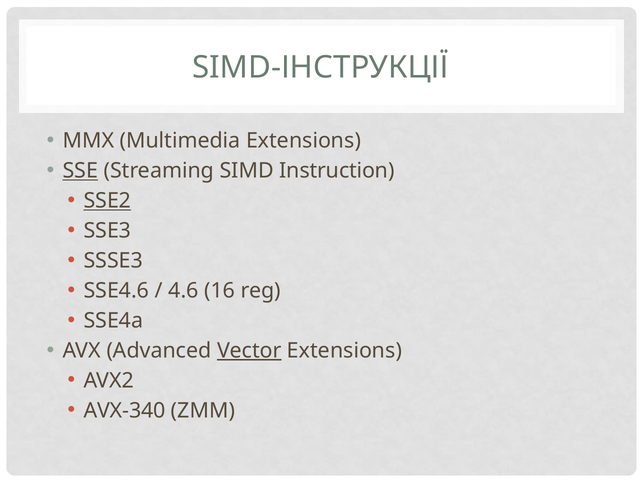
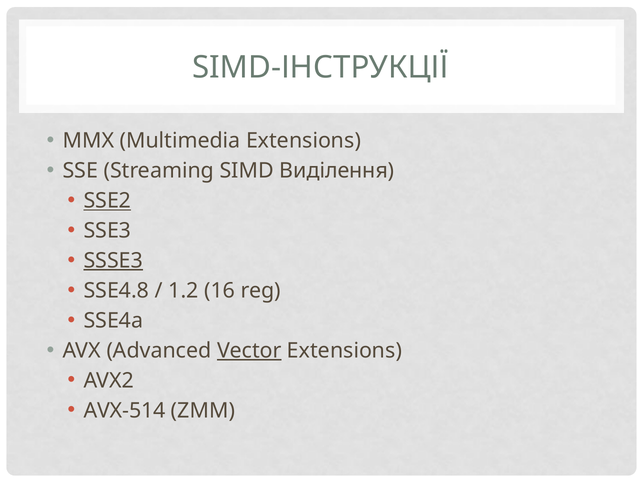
SSE underline: present -> none
Instruction: Instruction -> Виділення
SSSE3 underline: none -> present
SSE4.6: SSE4.6 -> SSE4.8
4.6: 4.6 -> 1.2
AVX-340: AVX-340 -> AVX-514
